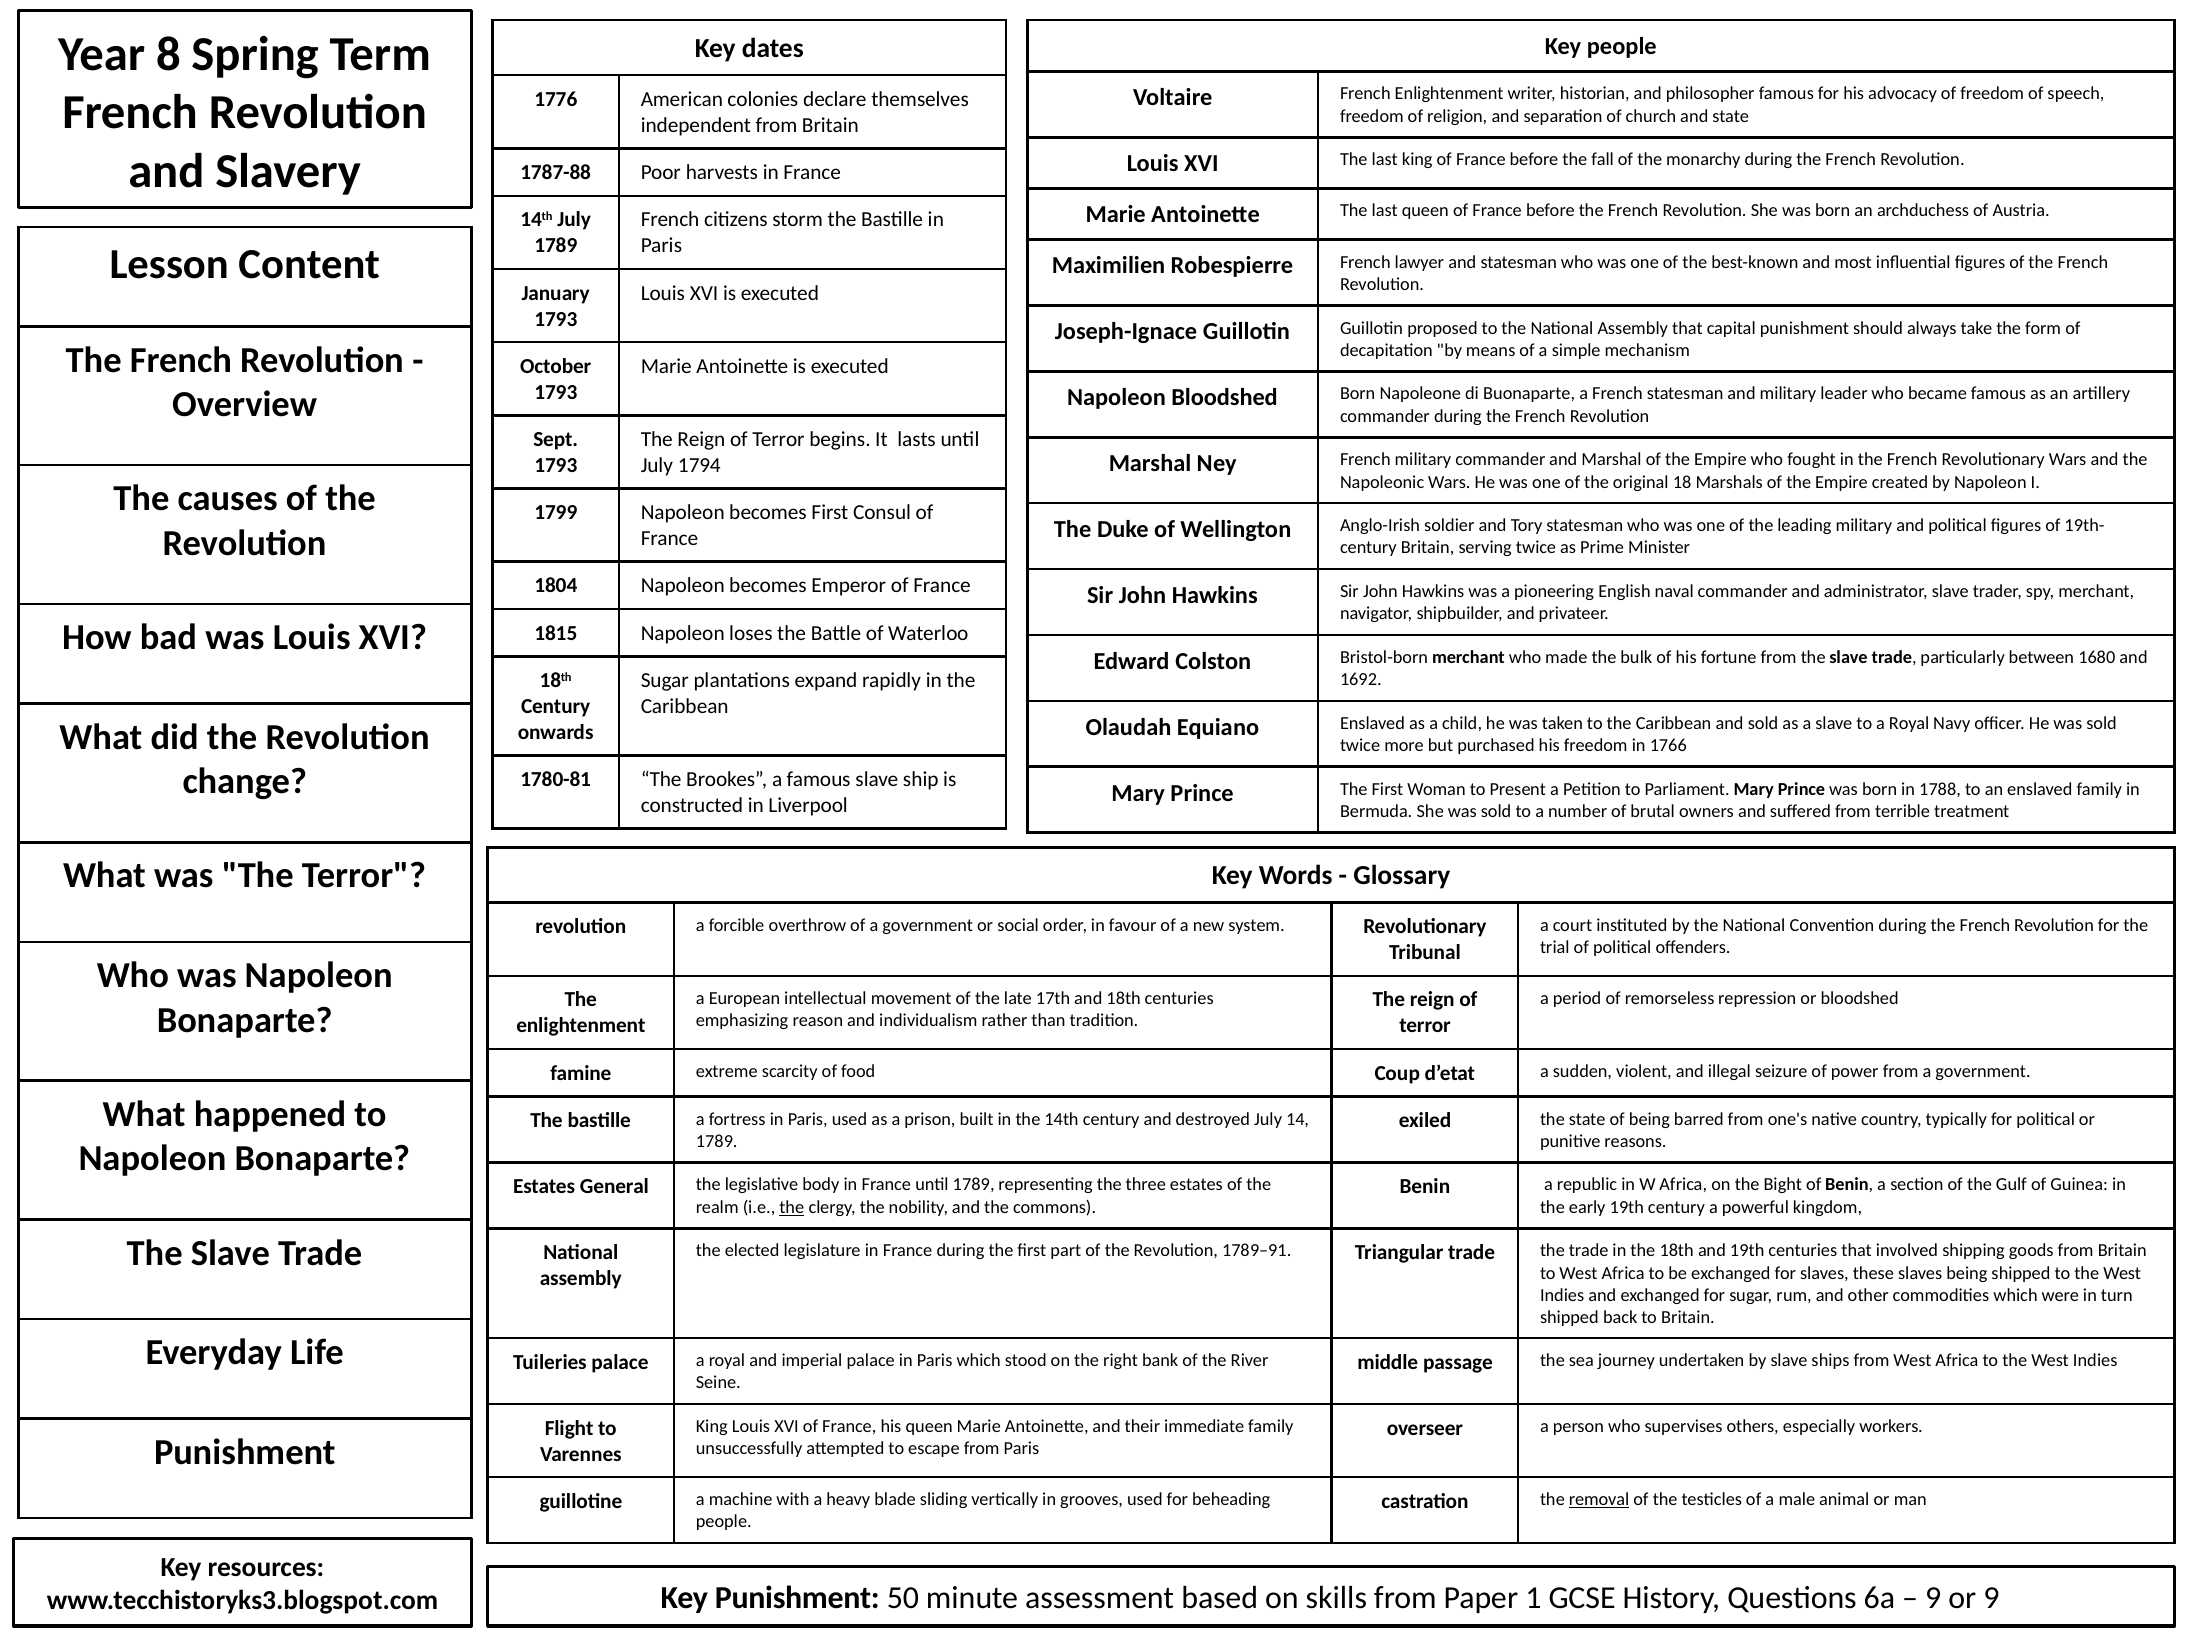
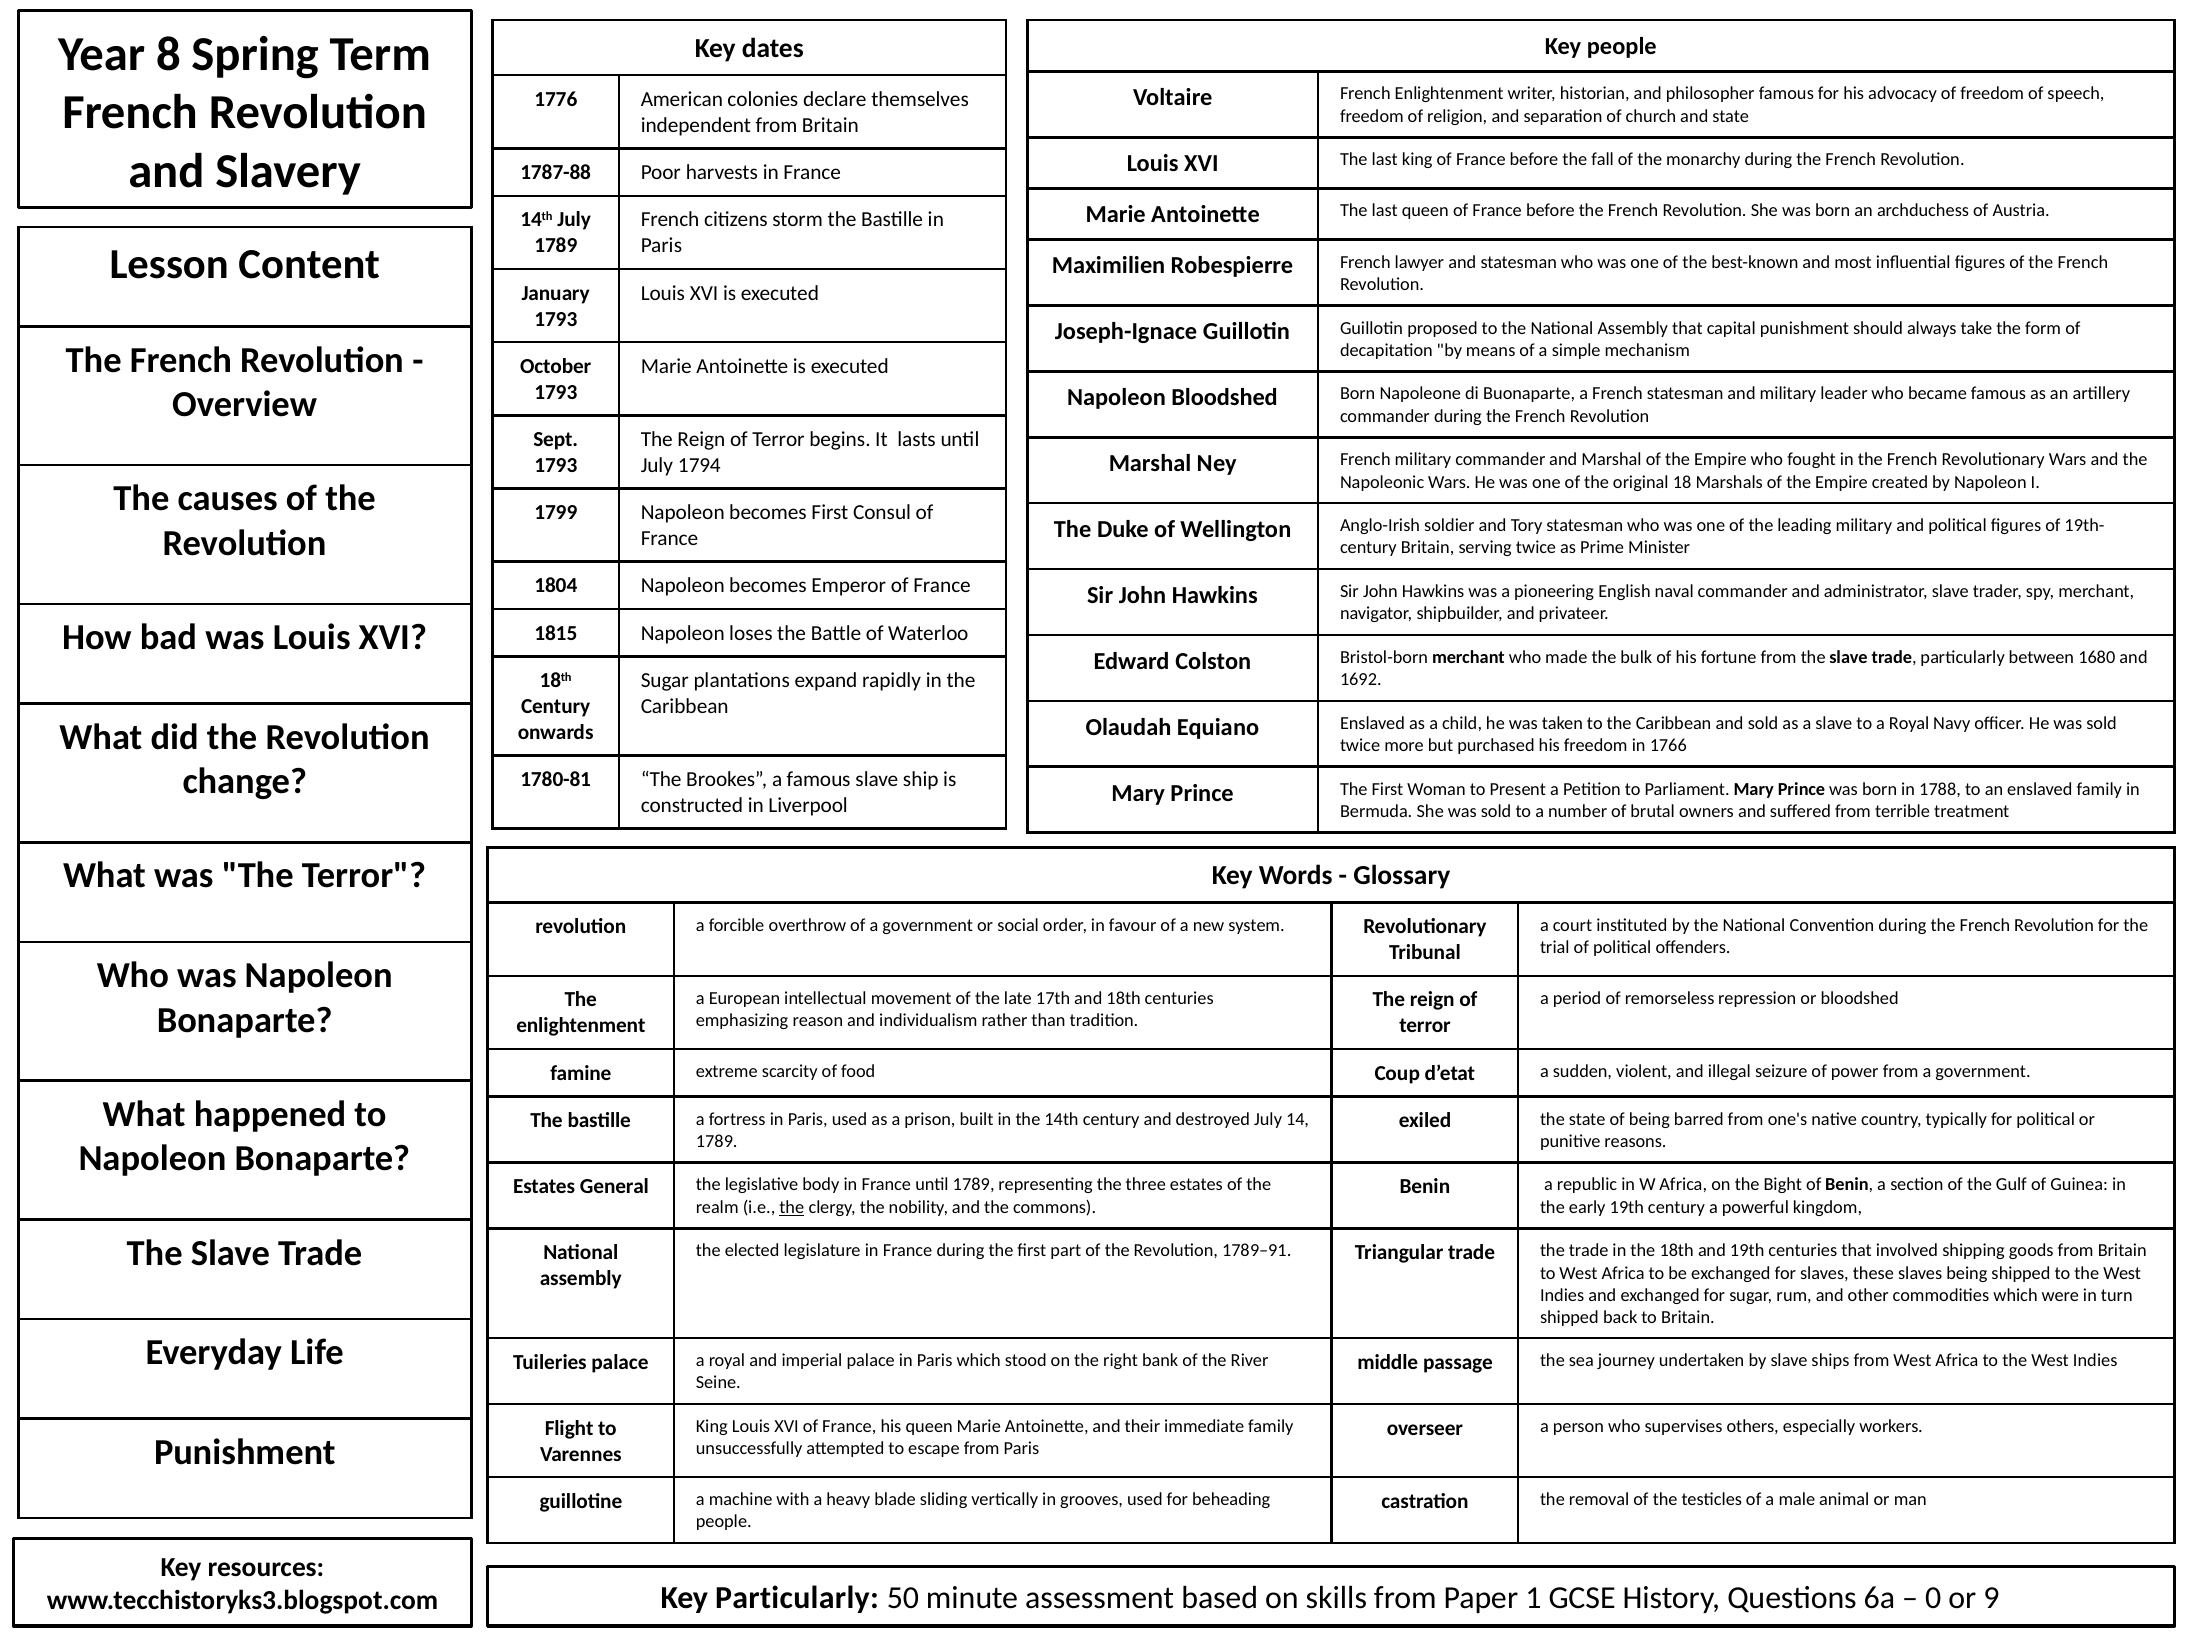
removal underline: present -> none
Key Punishment: Punishment -> Particularly
9 at (1933, 1598): 9 -> 0
